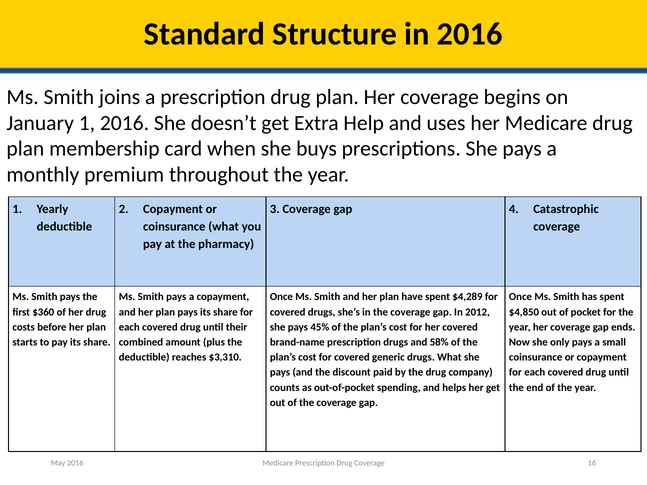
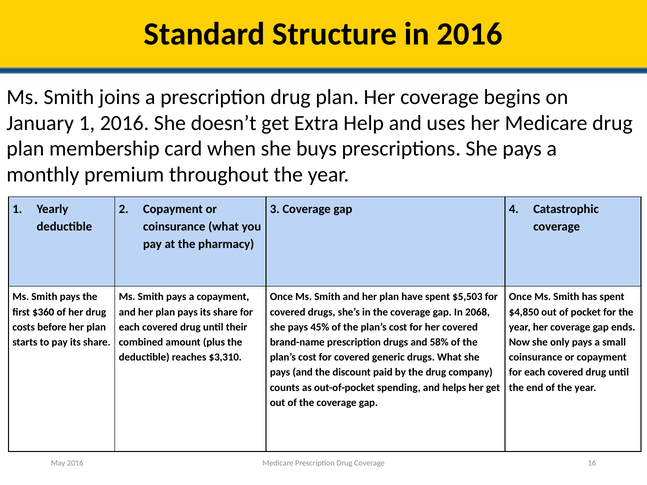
$4,289: $4,289 -> $5,503
2012: 2012 -> 2068
